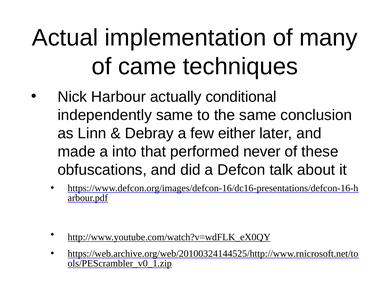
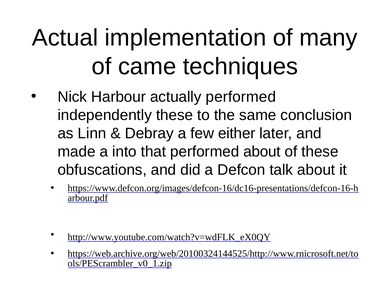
actually conditional: conditional -> performed
independently same: same -> these
performed never: never -> about
